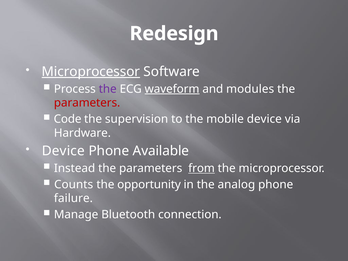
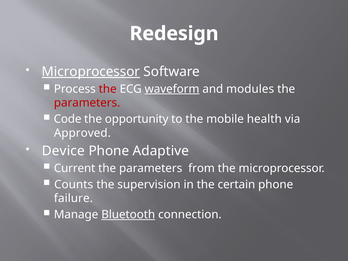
the at (108, 89) colour: purple -> red
supervision: supervision -> opportunity
mobile device: device -> health
Hardware: Hardware -> Approved
Available: Available -> Adaptive
Instead: Instead -> Current
from underline: present -> none
opportunity: opportunity -> supervision
analog: analog -> certain
Bluetooth underline: none -> present
